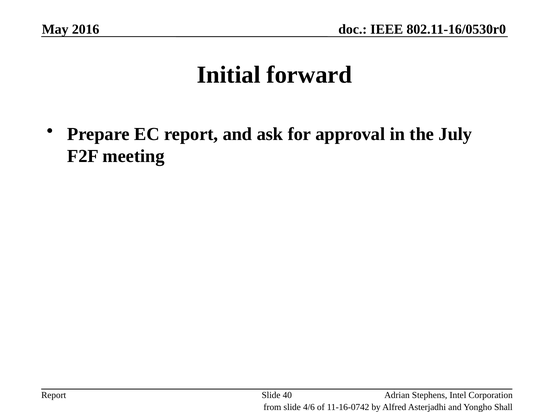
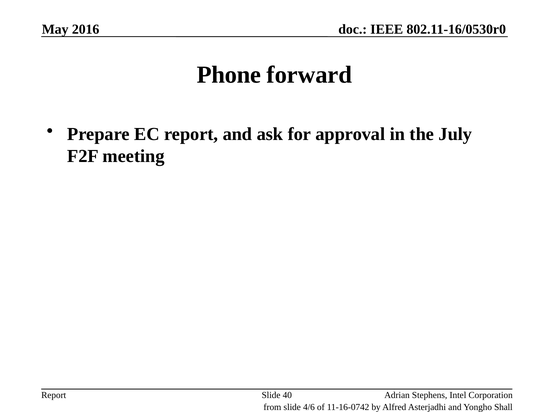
Initial: Initial -> Phone
